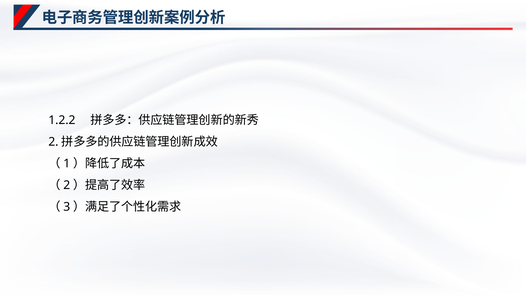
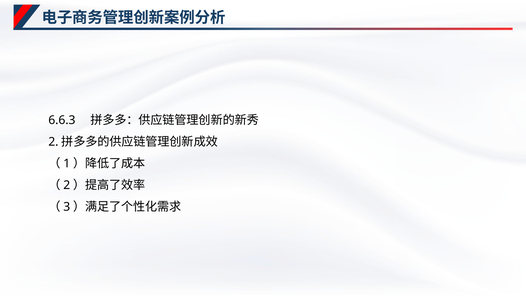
1.2.2: 1.2.2 -> 6.6.3
